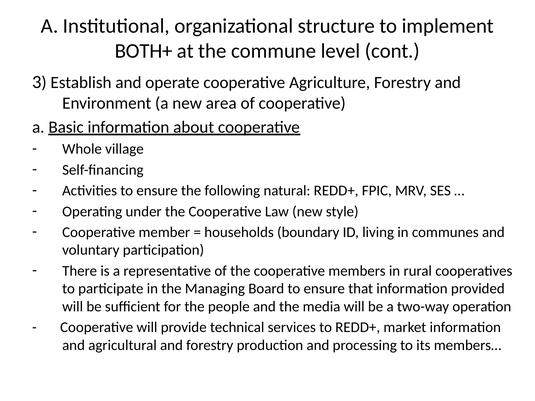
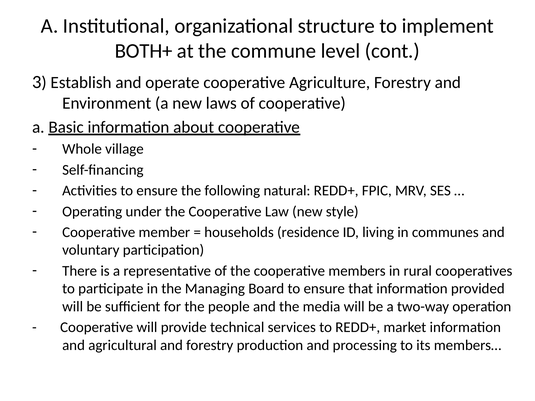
area: area -> laws
boundary: boundary -> residence
